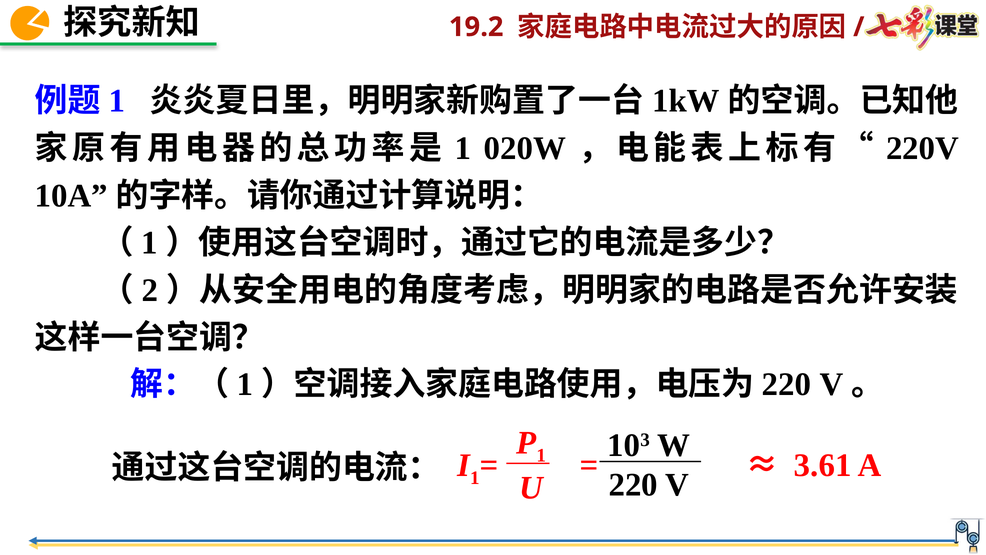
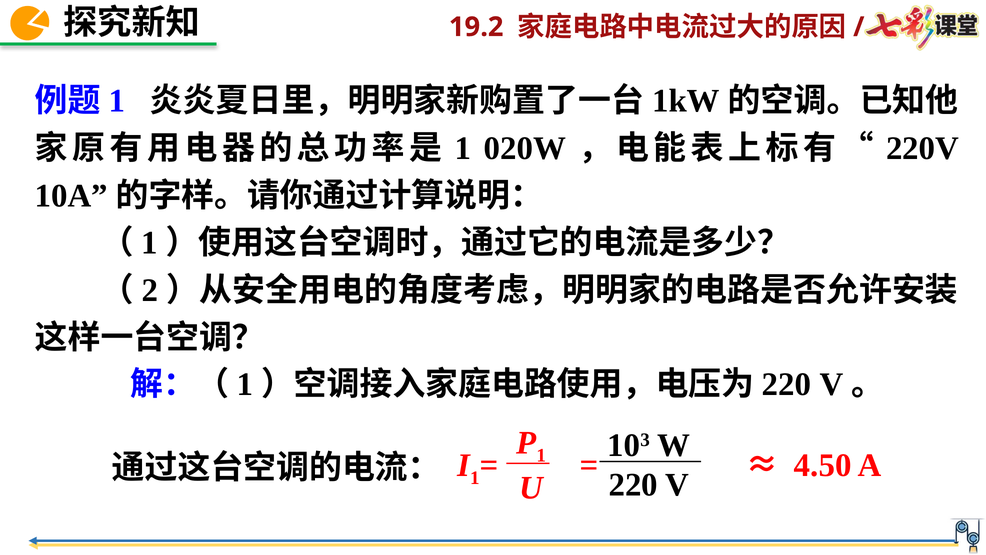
3.61: 3.61 -> 4.50
